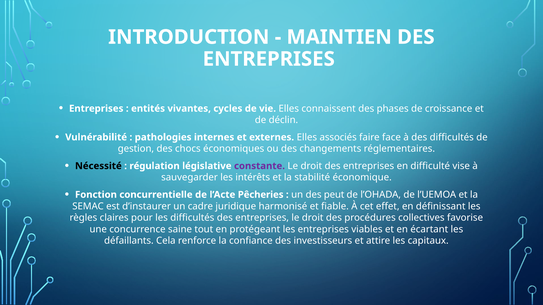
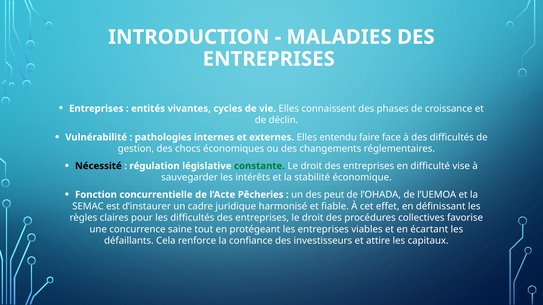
MAINTIEN: MAINTIEN -> MALADIES
associés: associés -> entendu
constante colour: purple -> green
